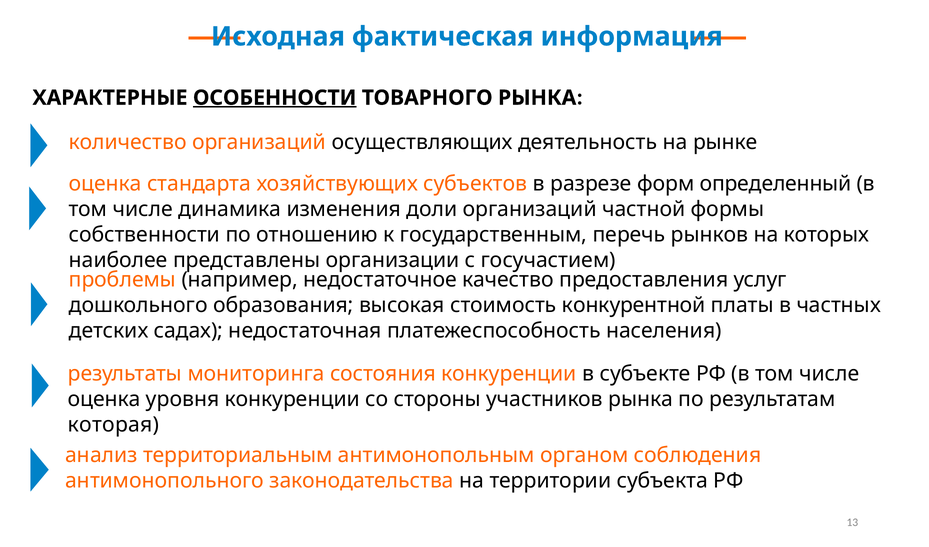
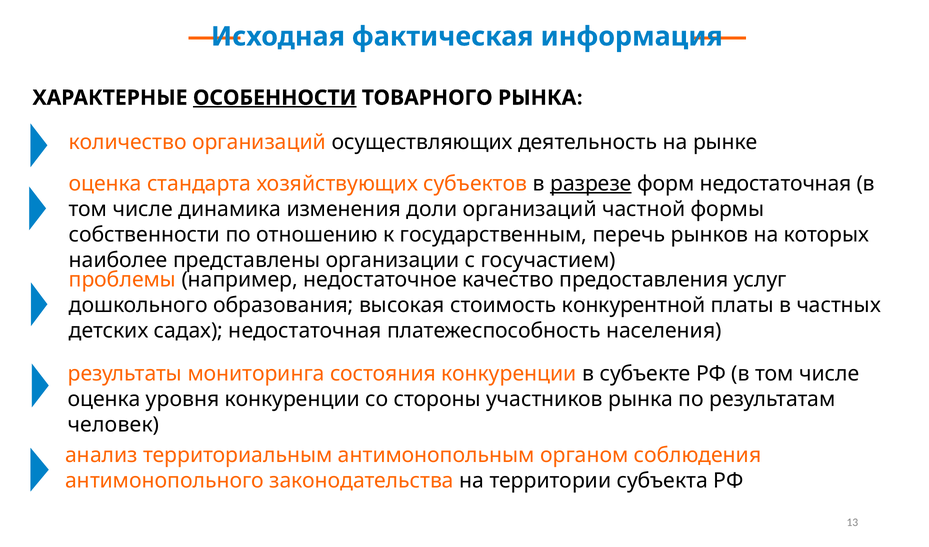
разрезе underline: none -> present
форм определенный: определенный -> недостаточная
которая: которая -> человек
